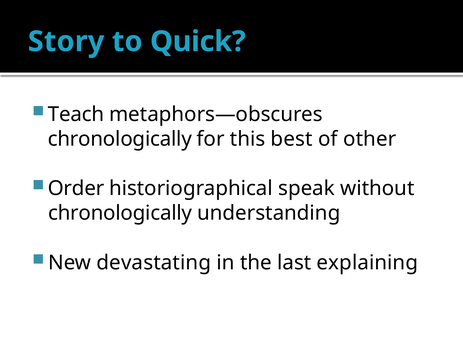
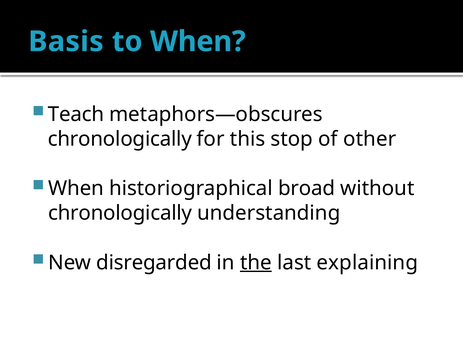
Story: Story -> Basis
to Quick: Quick -> When
best: best -> stop
Order at (76, 189): Order -> When
speak: speak -> broad
devastating: devastating -> disregarded
the underline: none -> present
